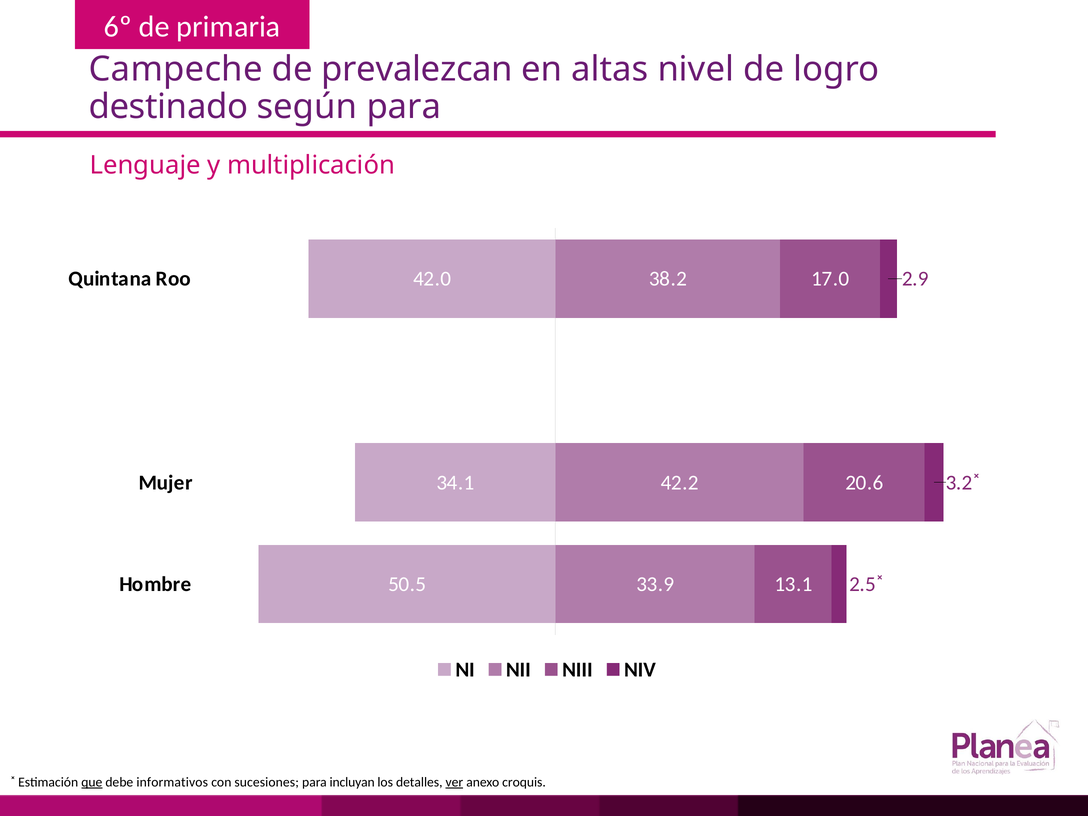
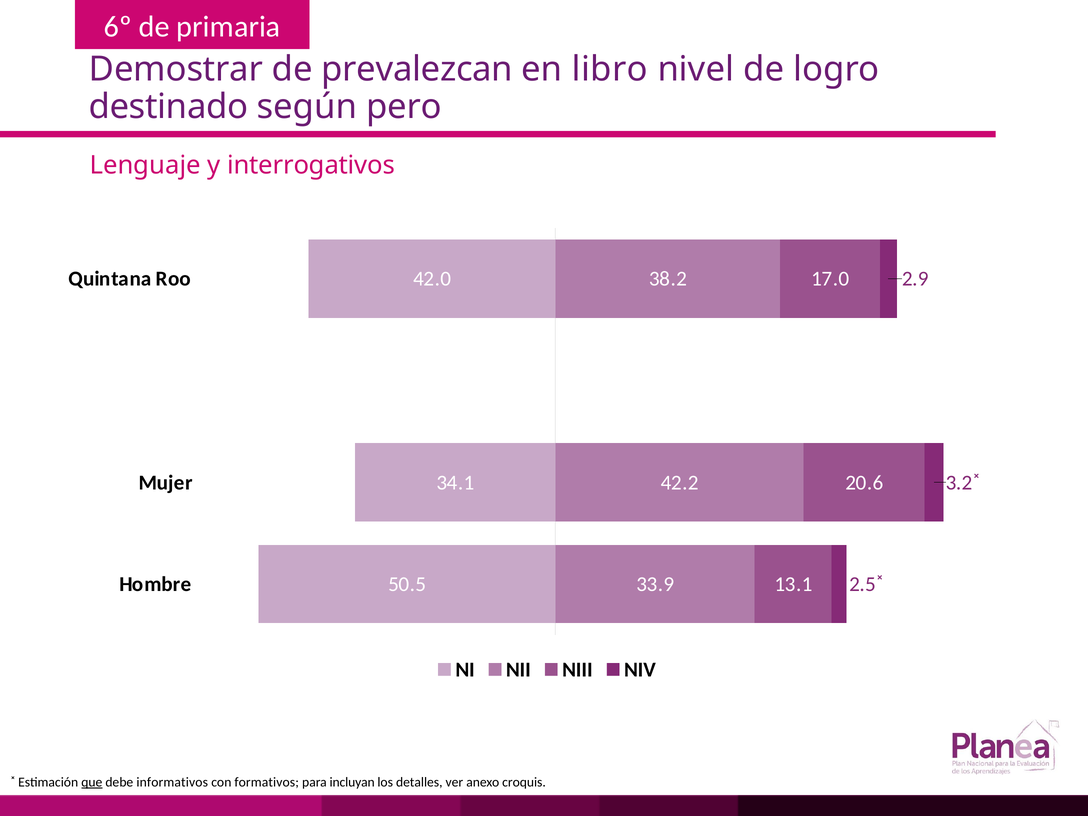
Campeche: Campeche -> Demostrar
altas: altas -> libro
según para: para -> pero
multiplicación: multiplicación -> interrogativos
sucesiones: sucesiones -> formativos
ver underline: present -> none
